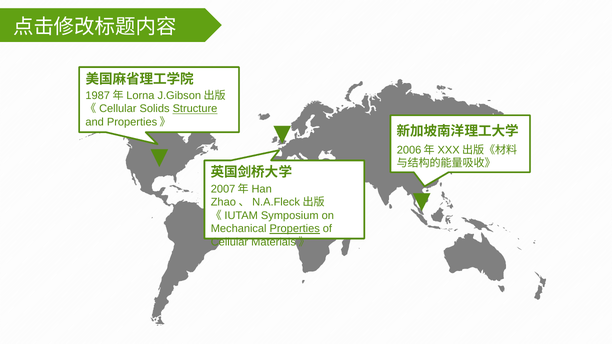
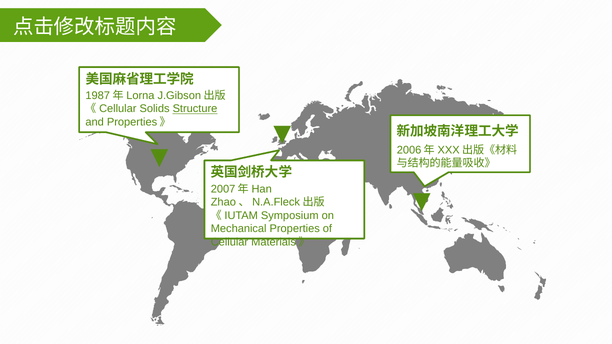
Properties underline: present -> none
